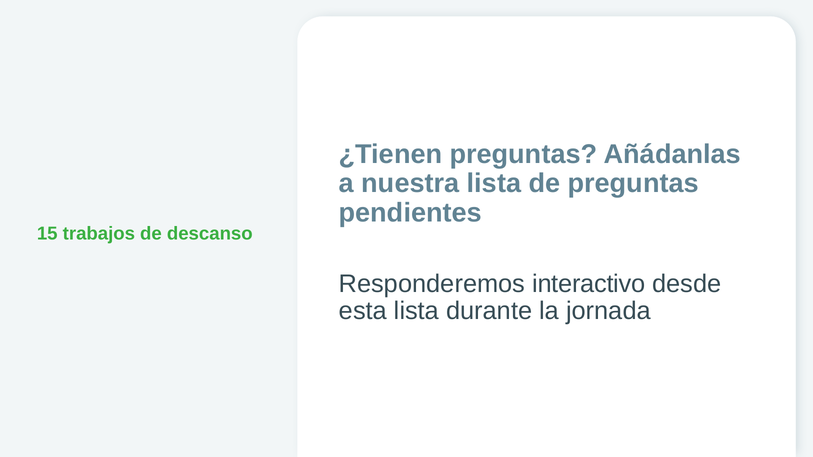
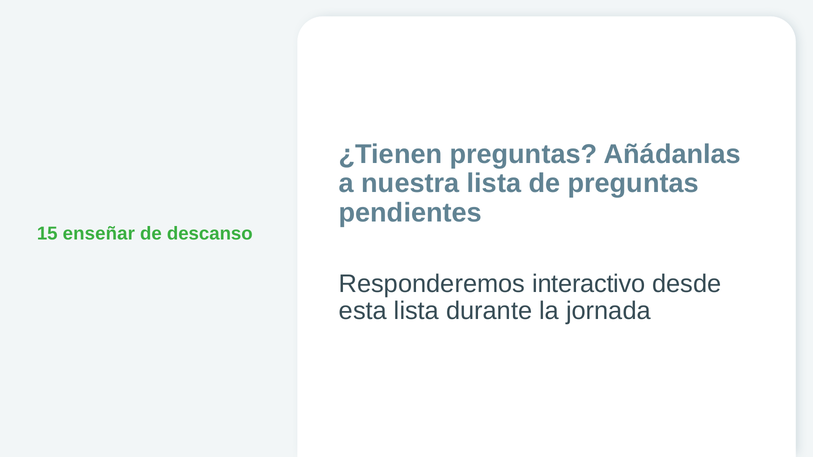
trabajos: trabajos -> enseñar
